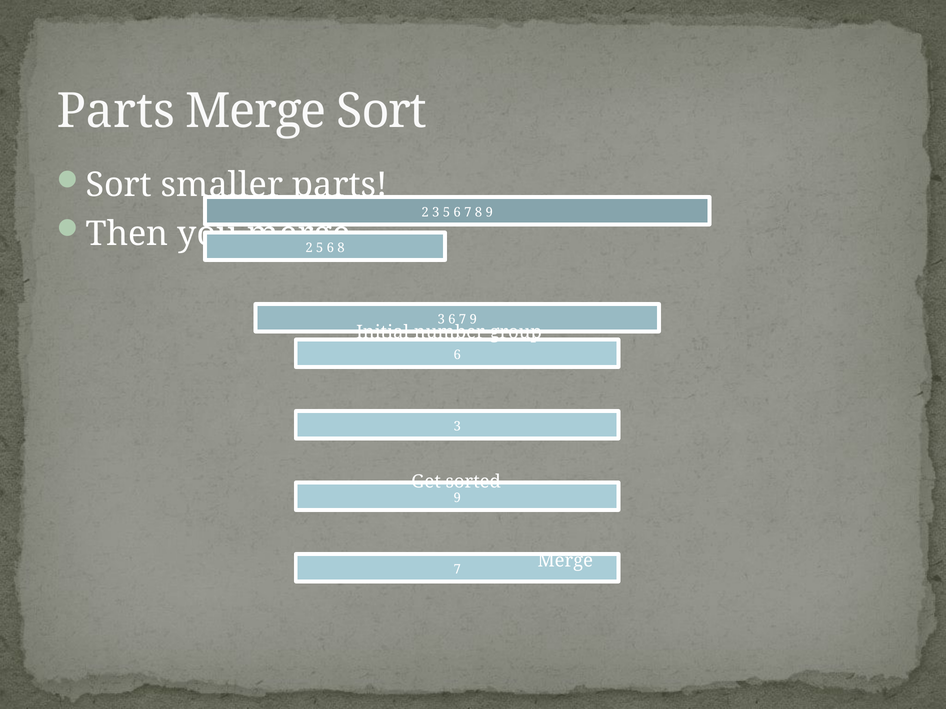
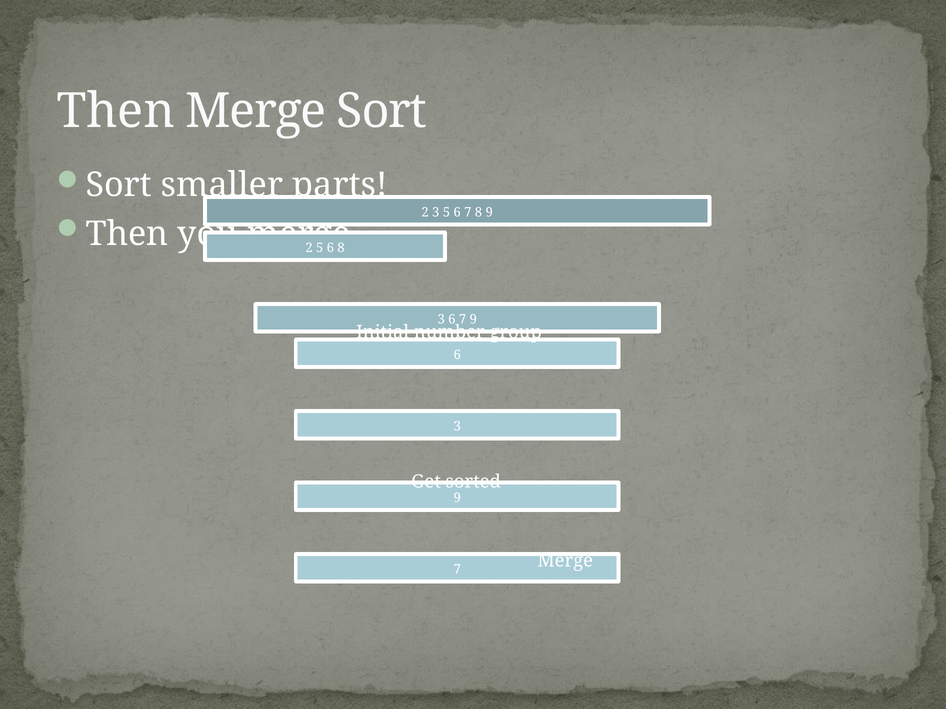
Parts at (116, 111): Parts -> Then
